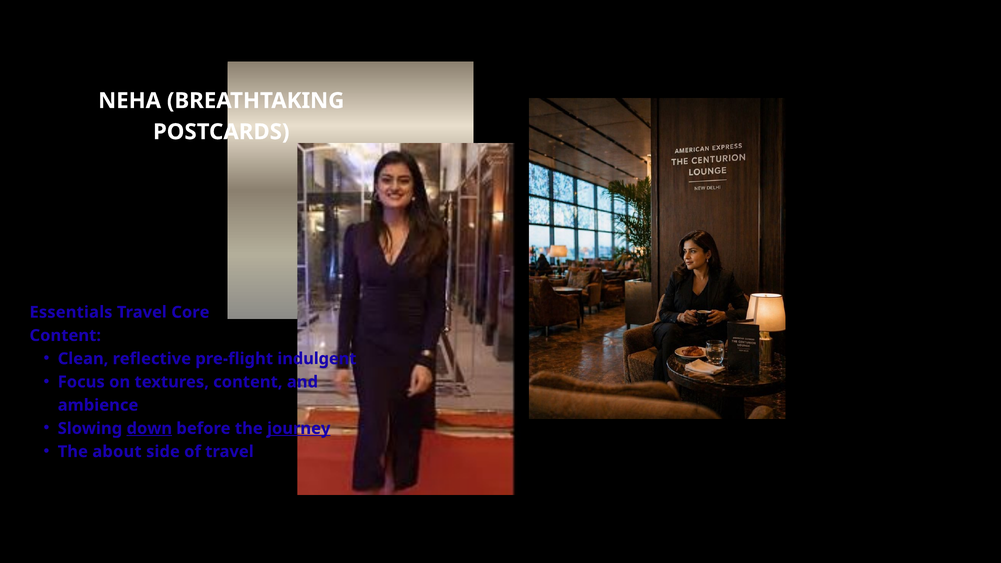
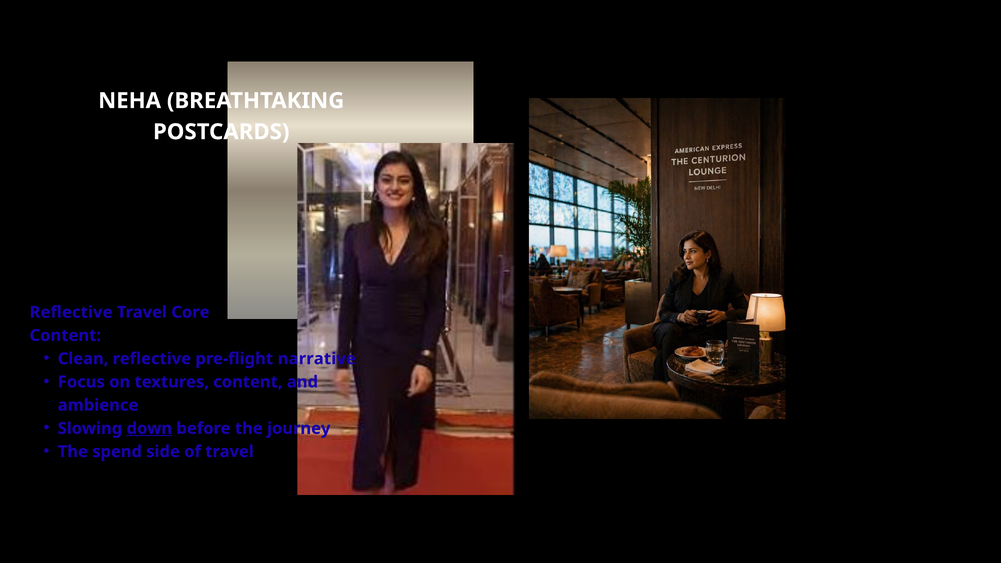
Essentials at (71, 312): Essentials -> Reflective
indulgent: indulgent -> narrative
journey underline: present -> none
about: about -> spend
